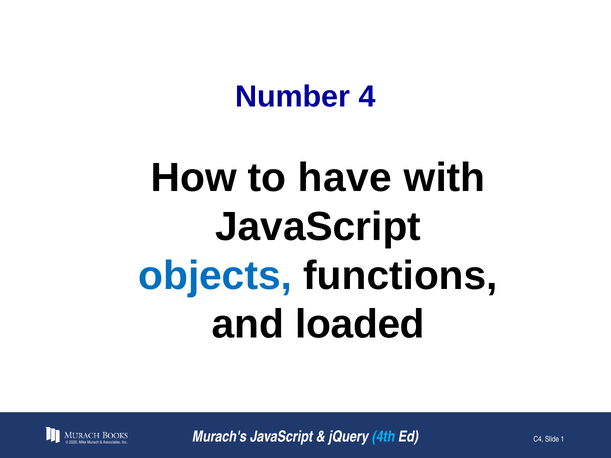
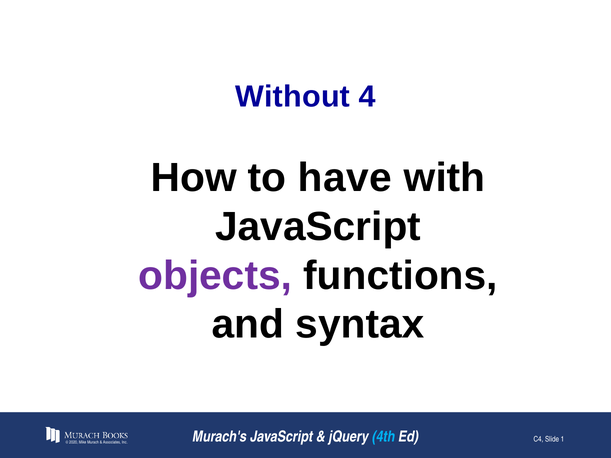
Number: Number -> Without
objects colour: blue -> purple
loaded: loaded -> syntax
